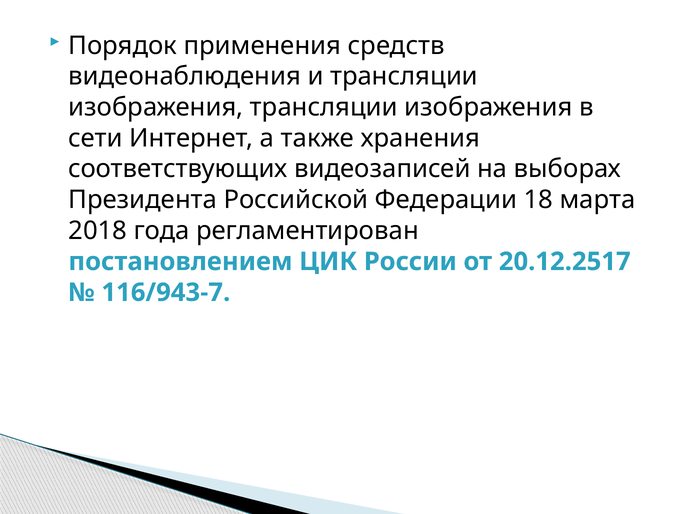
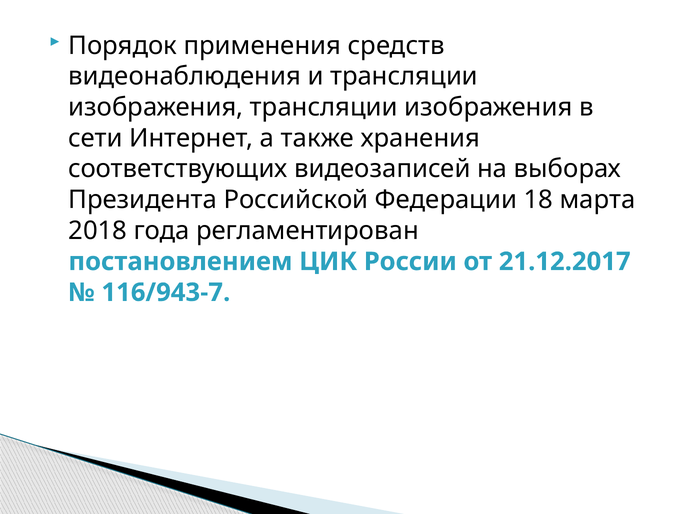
20.12.2517: 20.12.2517 -> 21.12.2017
